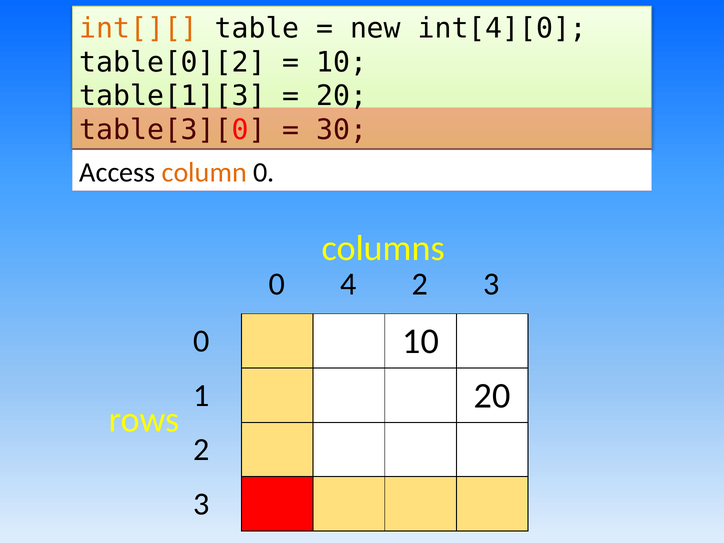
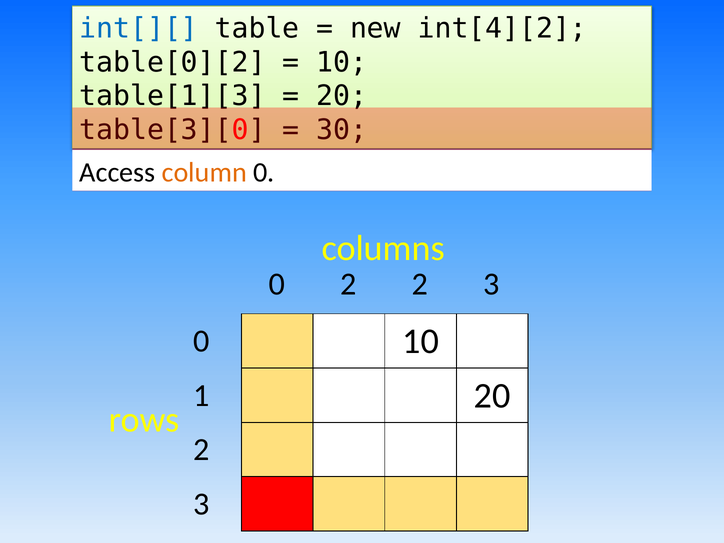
int[][ colour: orange -> blue
int[4][0: int[4][0 -> int[4][2
0 4: 4 -> 2
